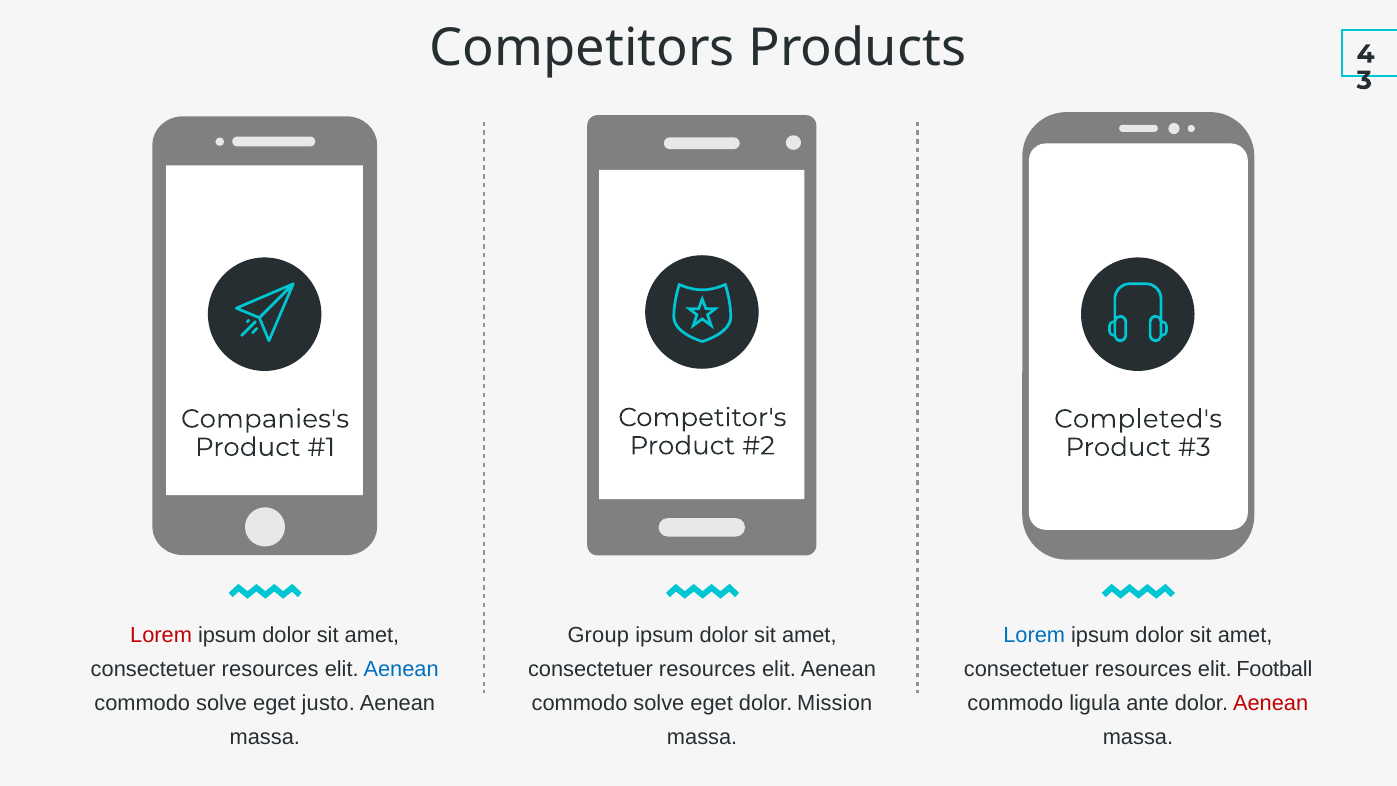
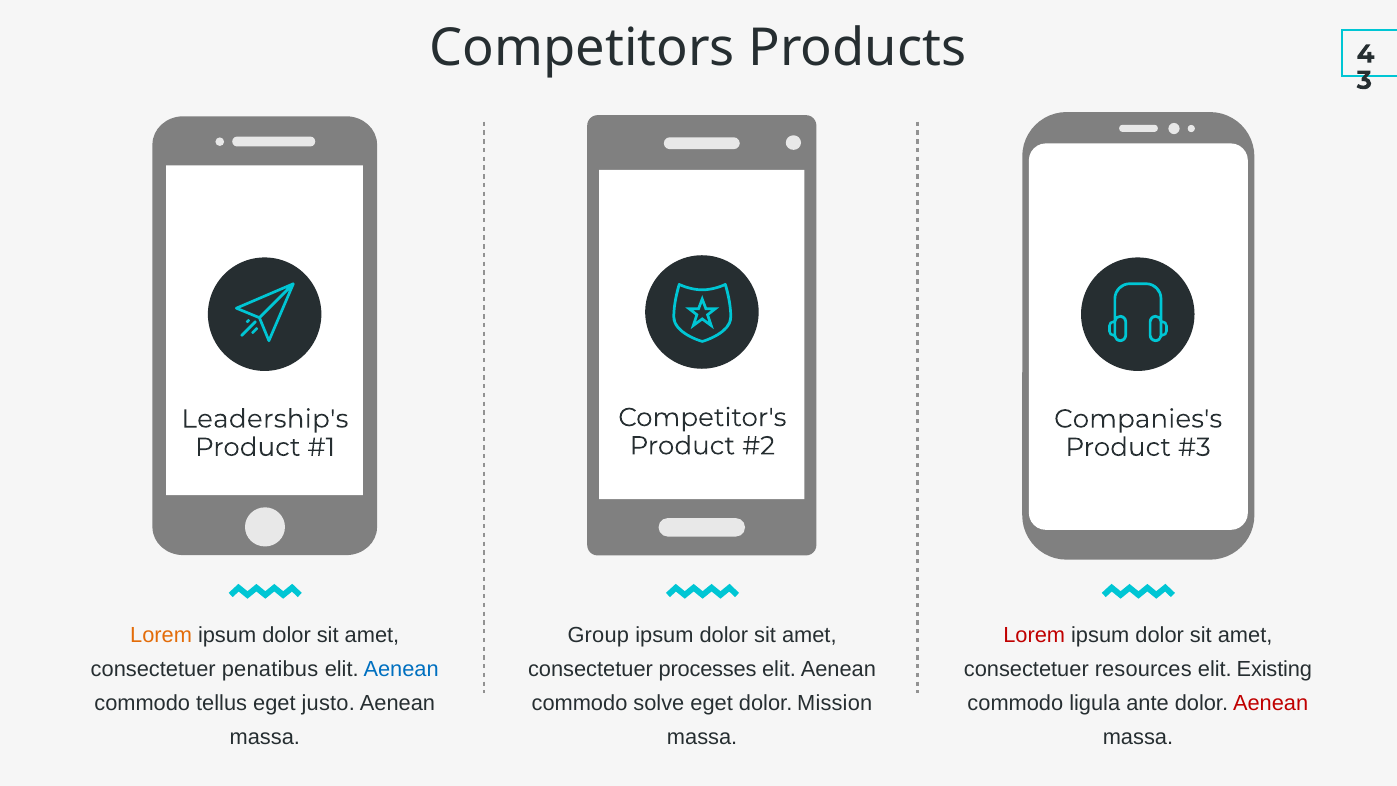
Companies's: Companies's -> Leadership's
Completed's: Completed's -> Companies's
Lorem at (161, 635) colour: red -> orange
Lorem at (1034, 635) colour: blue -> red
resources at (270, 669): resources -> penatibus
resources at (707, 669): resources -> processes
Football: Football -> Existing
solve at (222, 703): solve -> tellus
